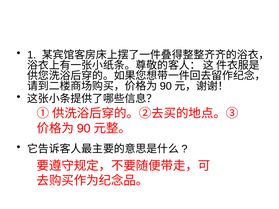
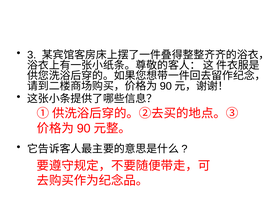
1: 1 -> 3
